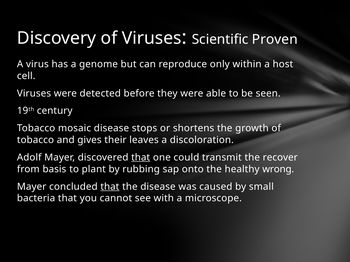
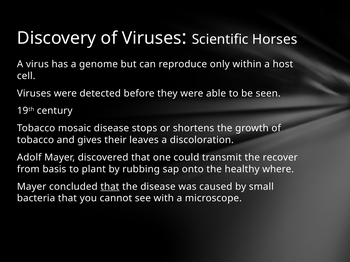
Proven: Proven -> Horses
that at (141, 158) underline: present -> none
wrong: wrong -> where
